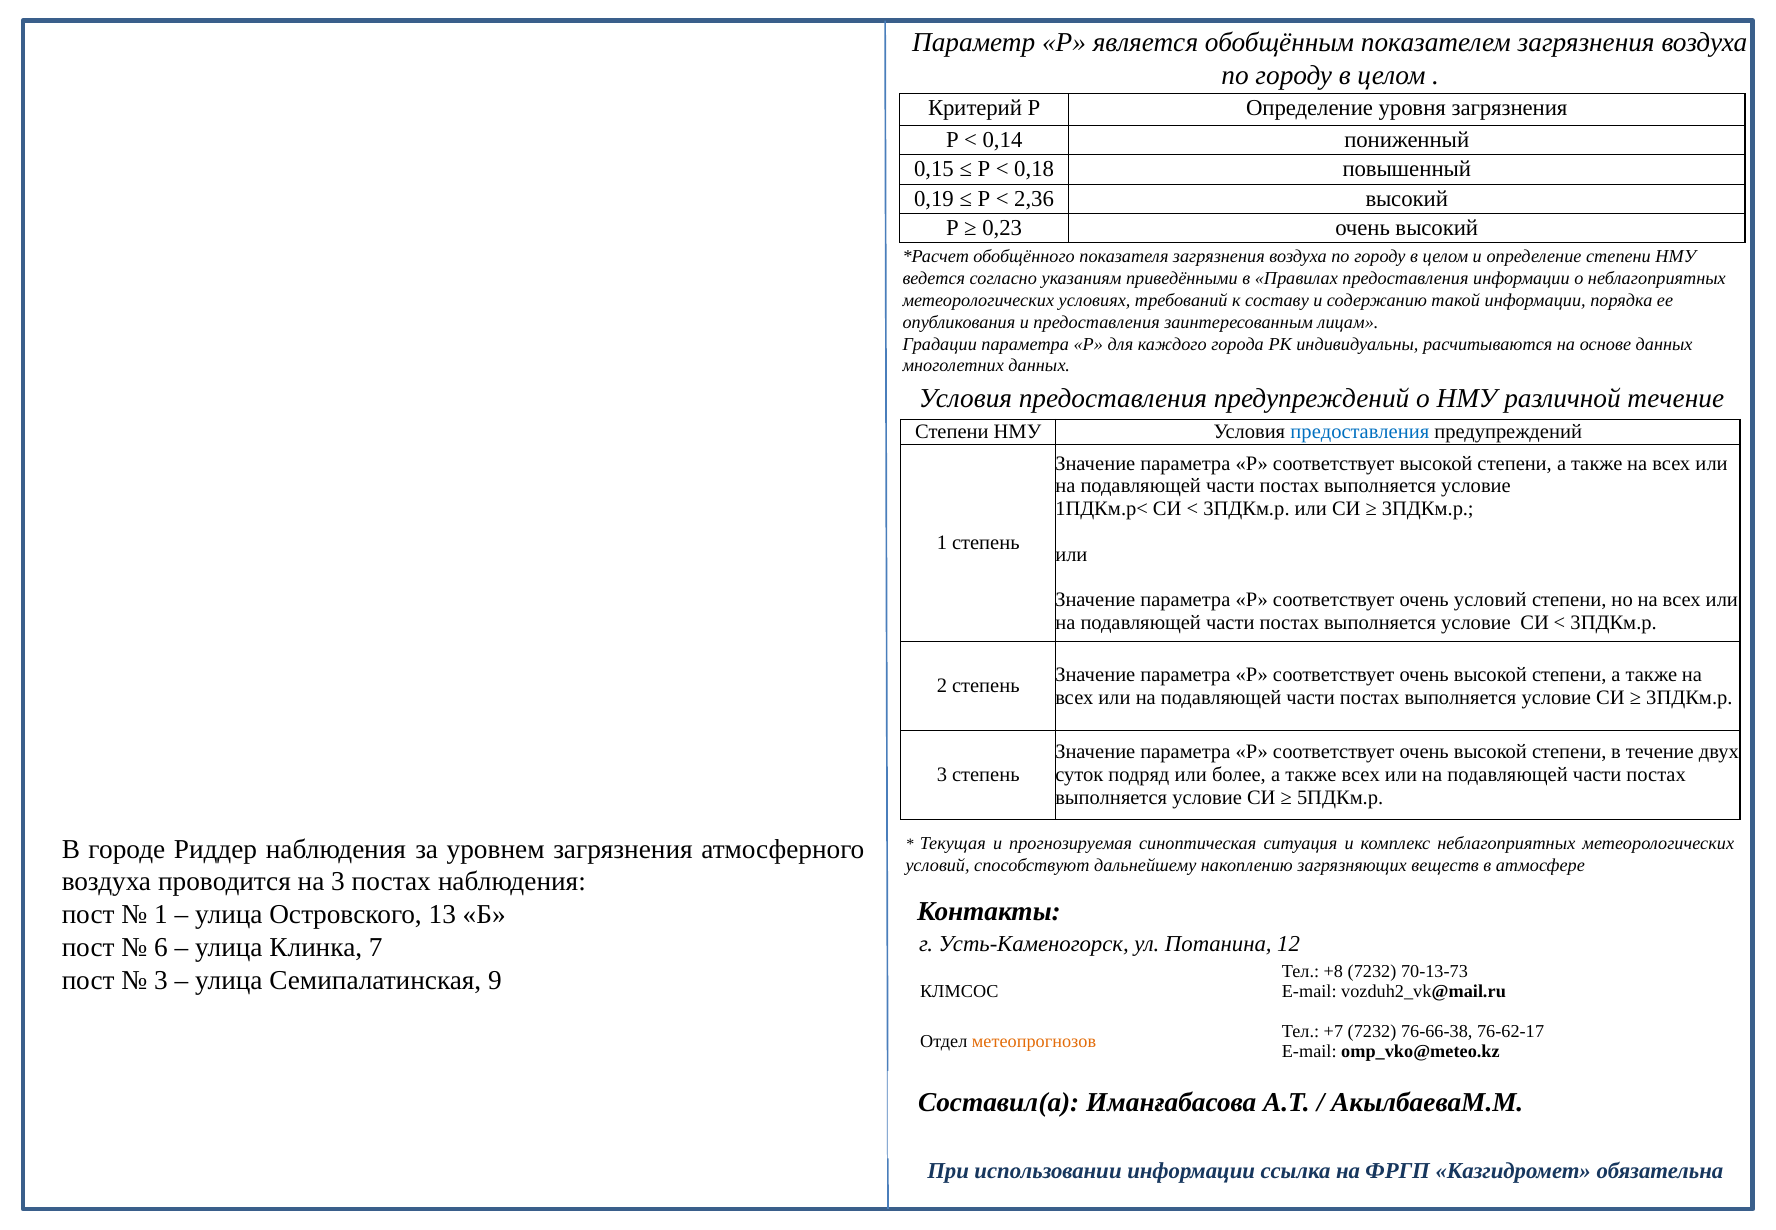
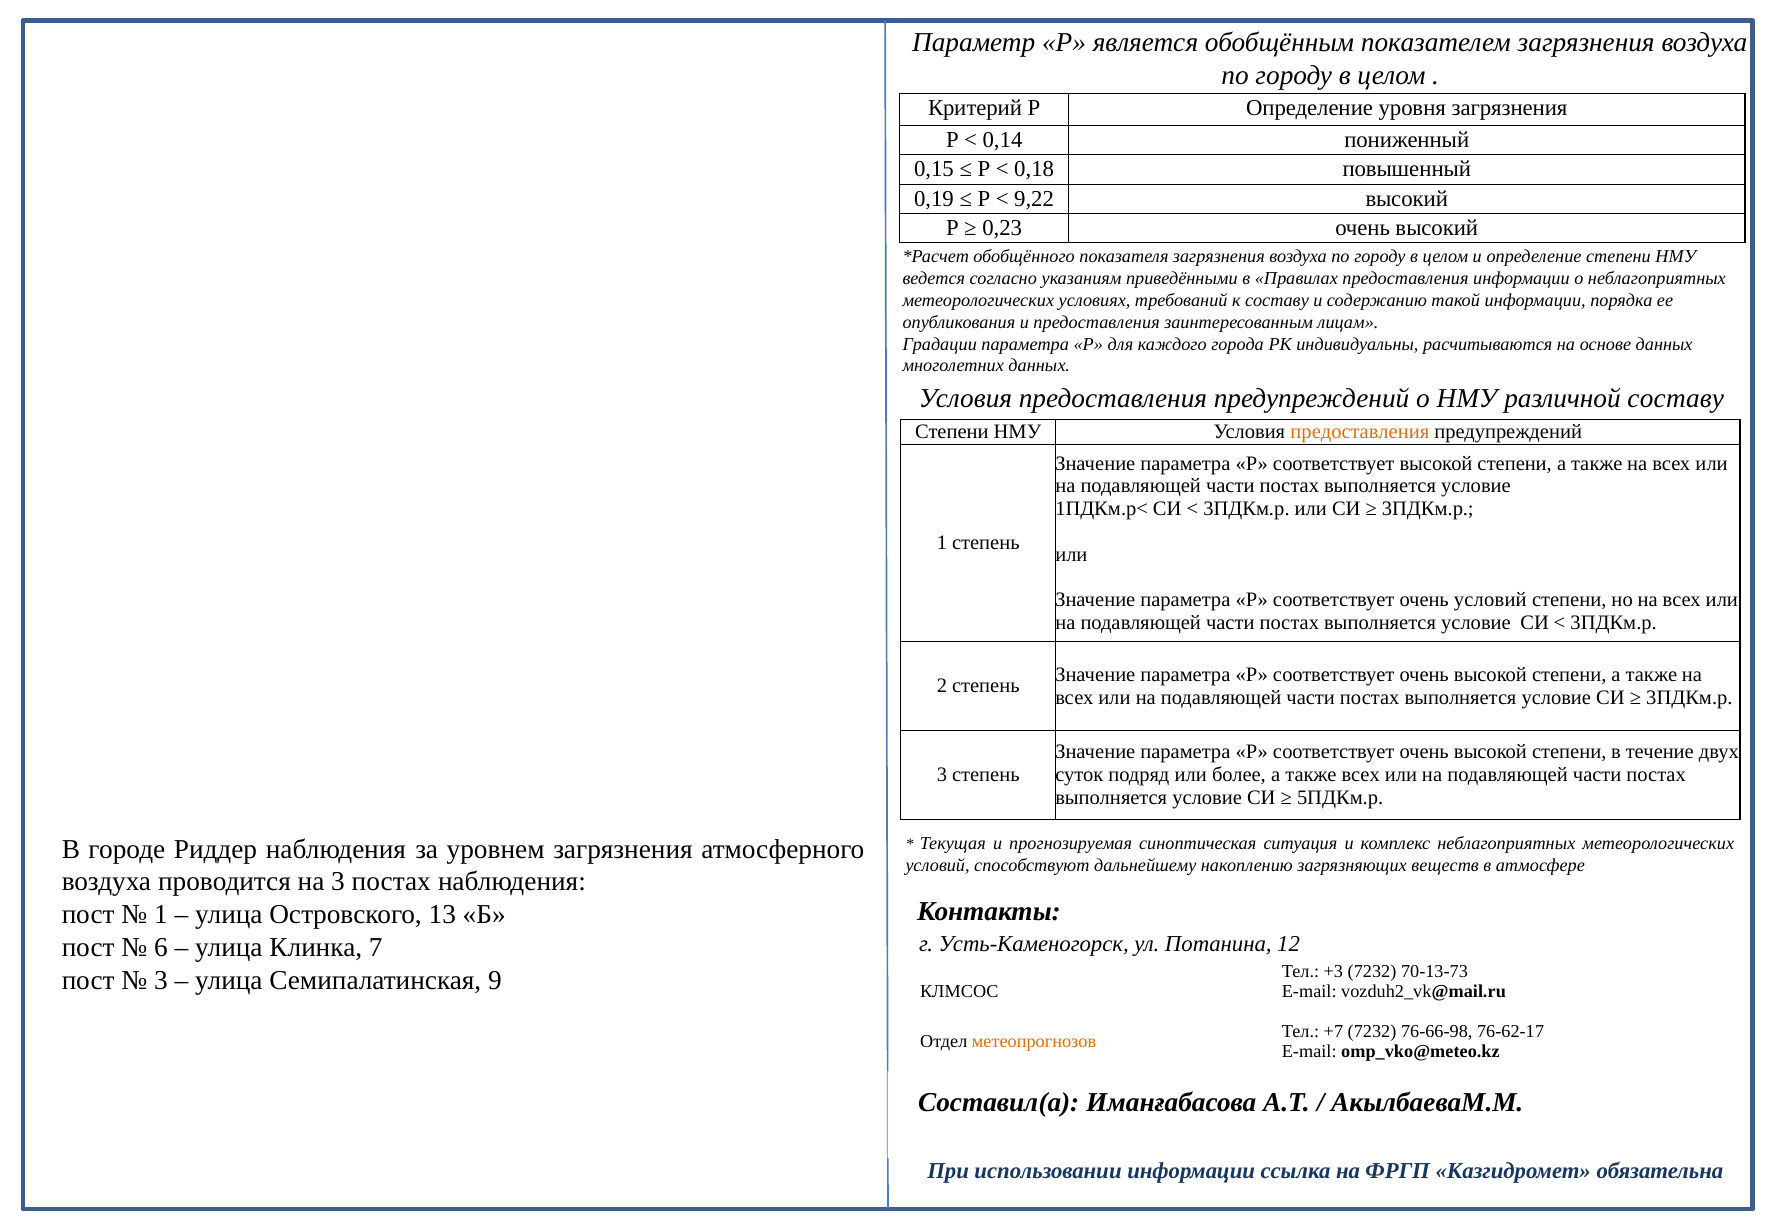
2,36: 2,36 -> 9,22
различной течение: течение -> составу
предоставления at (1360, 432) colour: blue -> orange
+8: +8 -> +3
76-66-38: 76-66-38 -> 76-66-98
